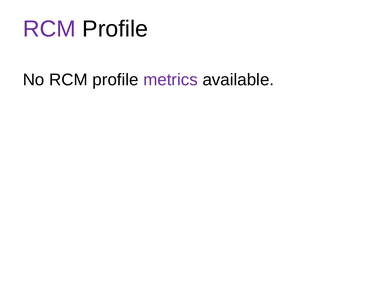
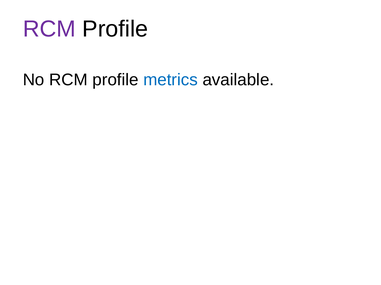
metrics colour: purple -> blue
